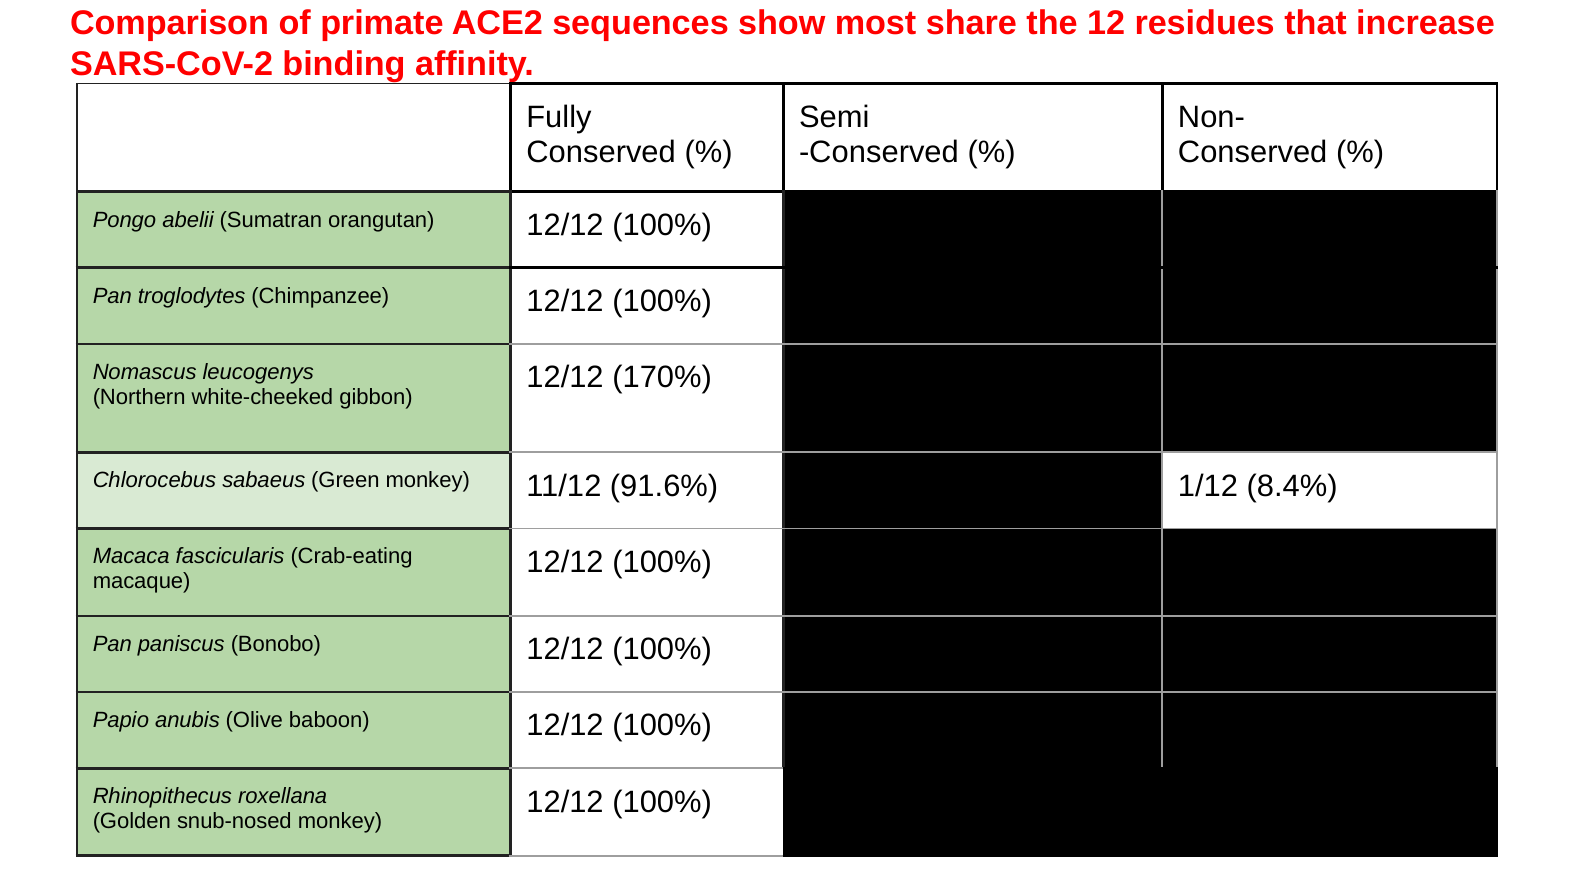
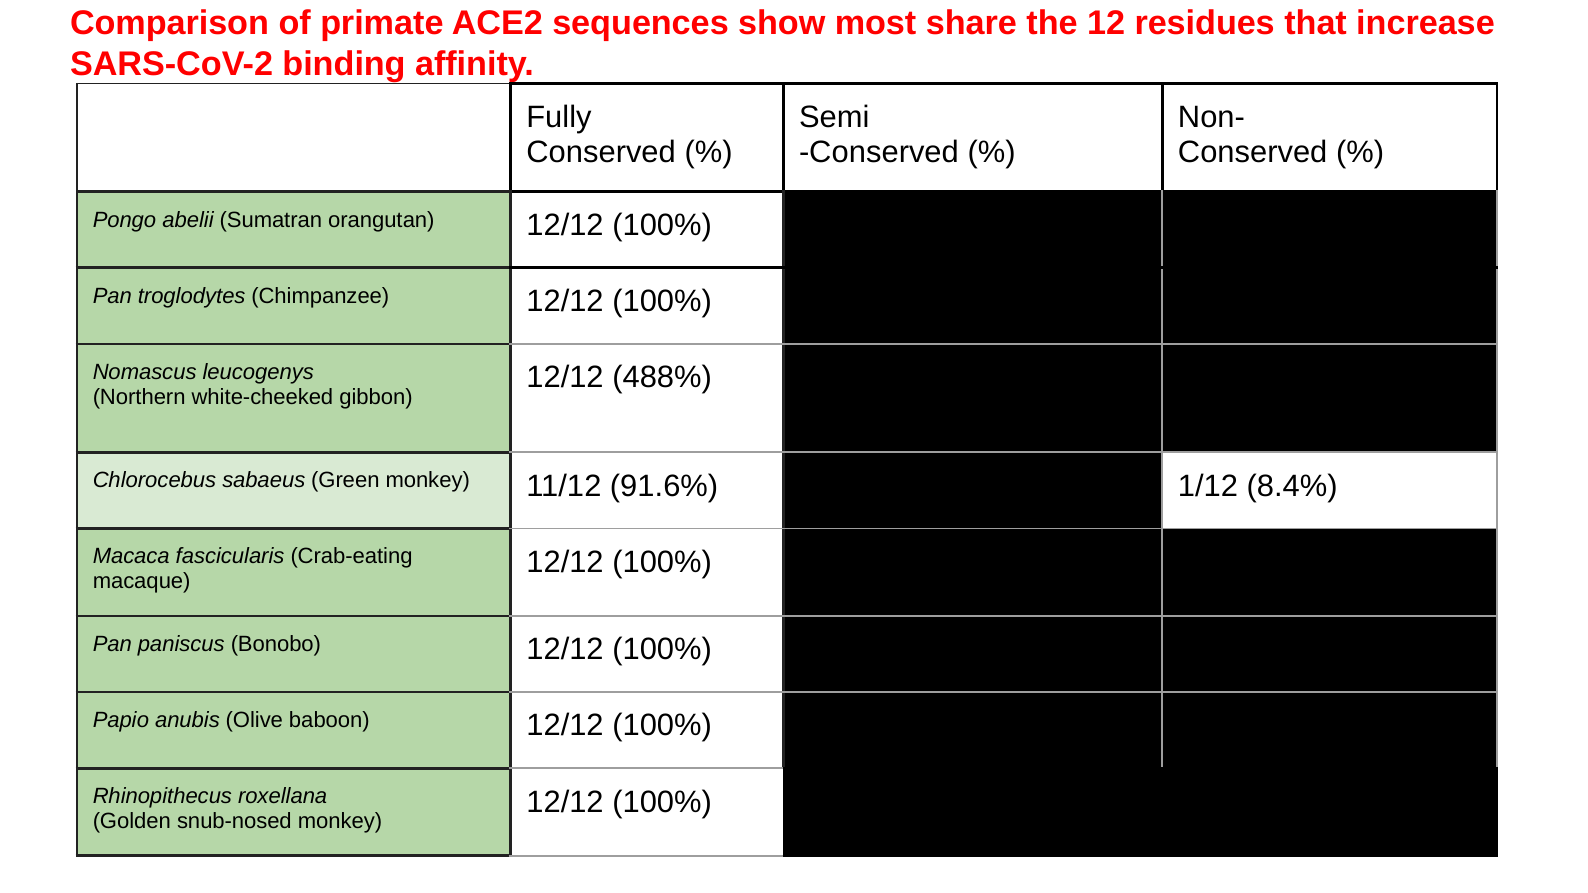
170%: 170% -> 488%
